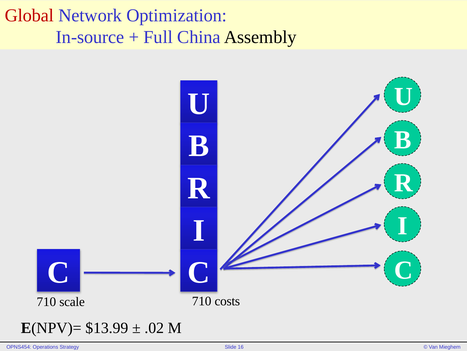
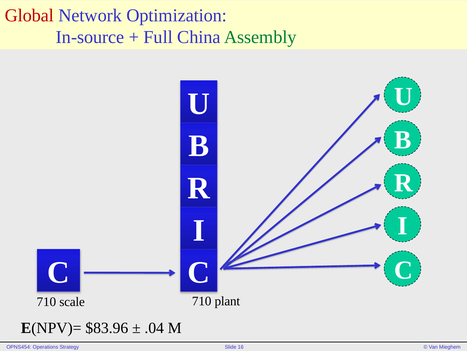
Assembly colour: black -> green
costs: costs -> plant
$13.99: $13.99 -> $83.96
.02: .02 -> .04
